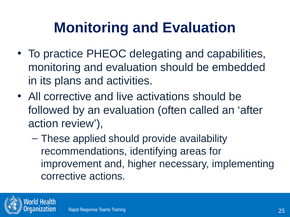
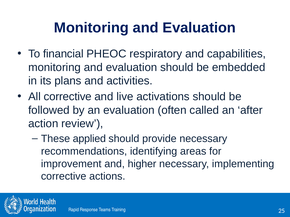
practice: practice -> financial
delegating: delegating -> respiratory
provide availability: availability -> necessary
